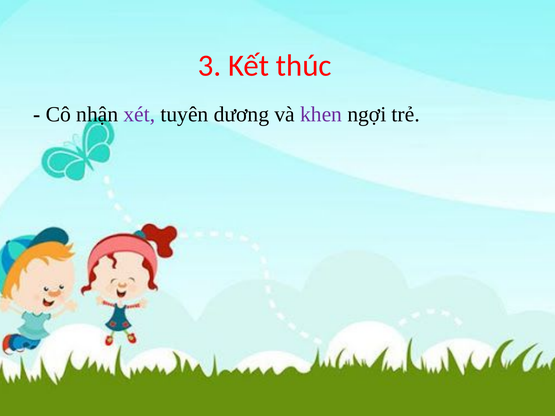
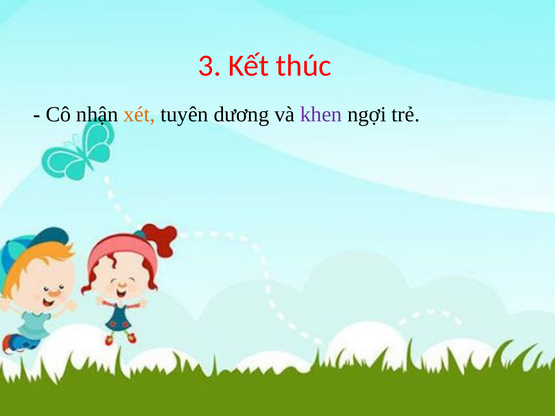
xét colour: purple -> orange
